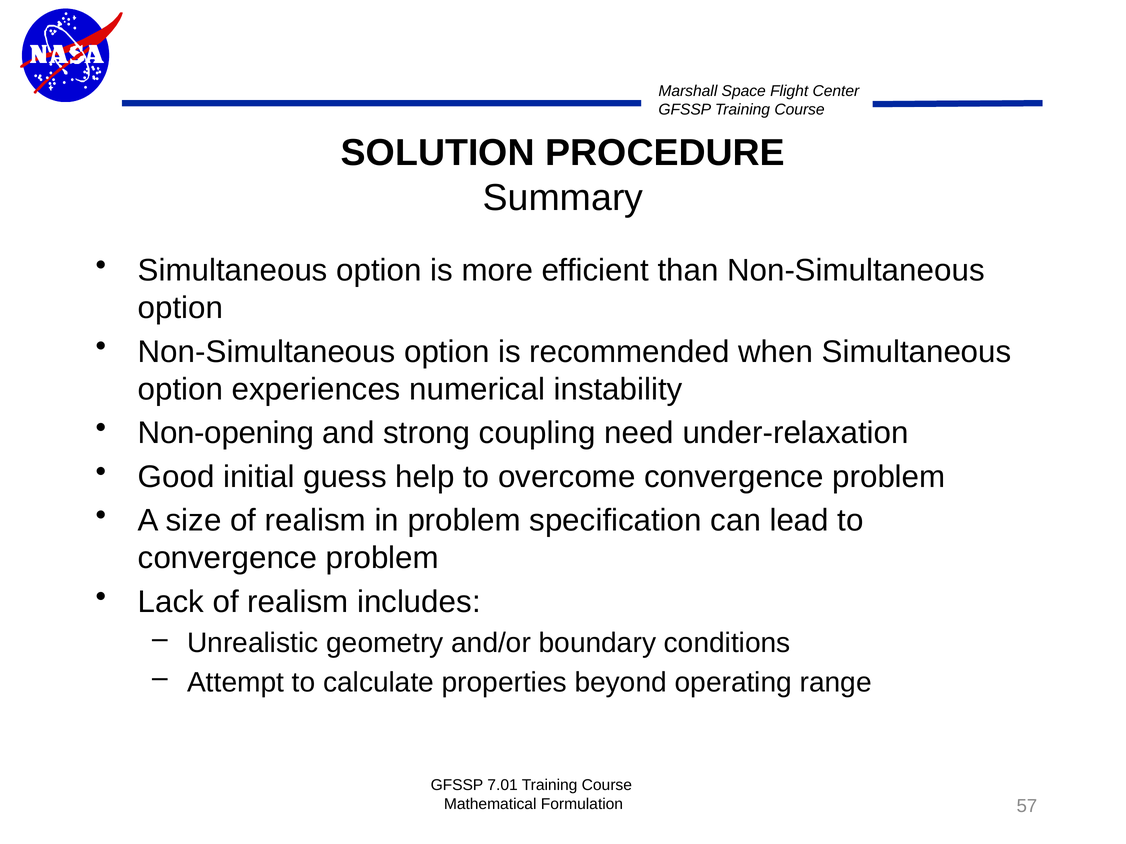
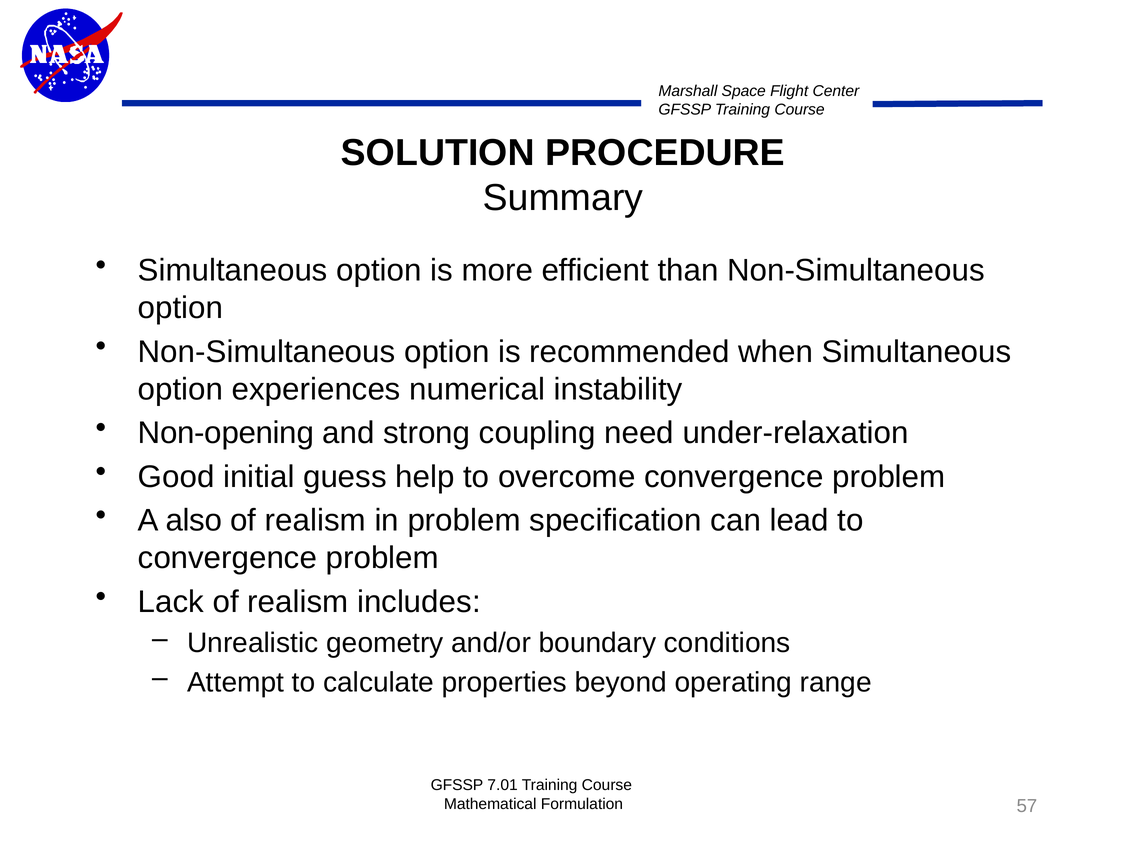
size: size -> also
